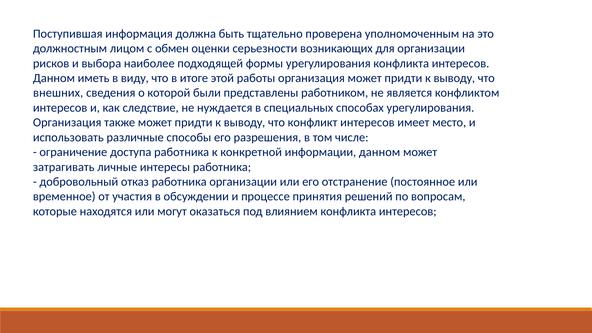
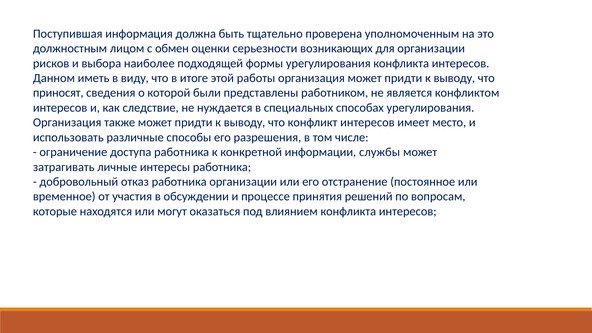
внешних: внешних -> приносят
информации данном: данном -> службы
